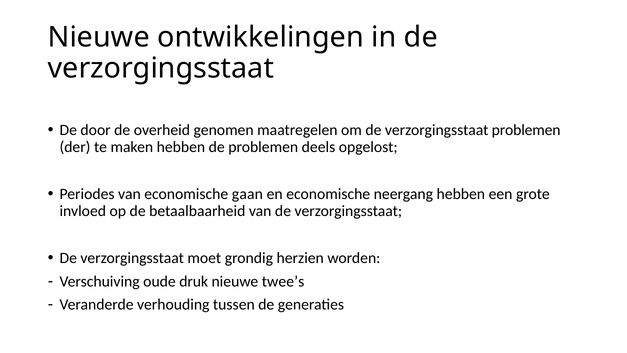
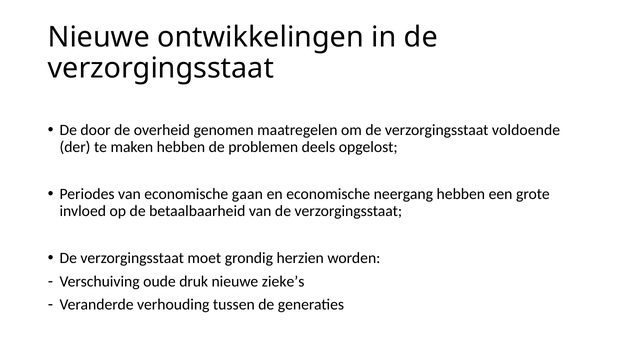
verzorgingsstaat problemen: problemen -> voldoende
twee’s: twee’s -> zieke’s
